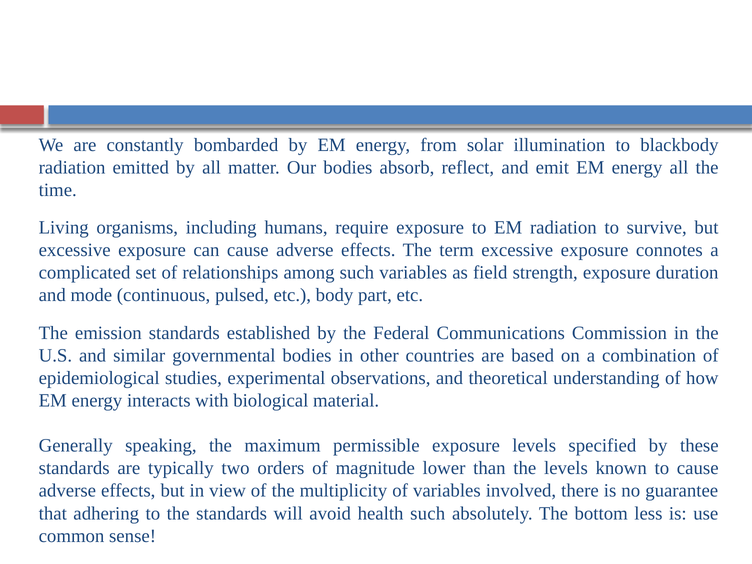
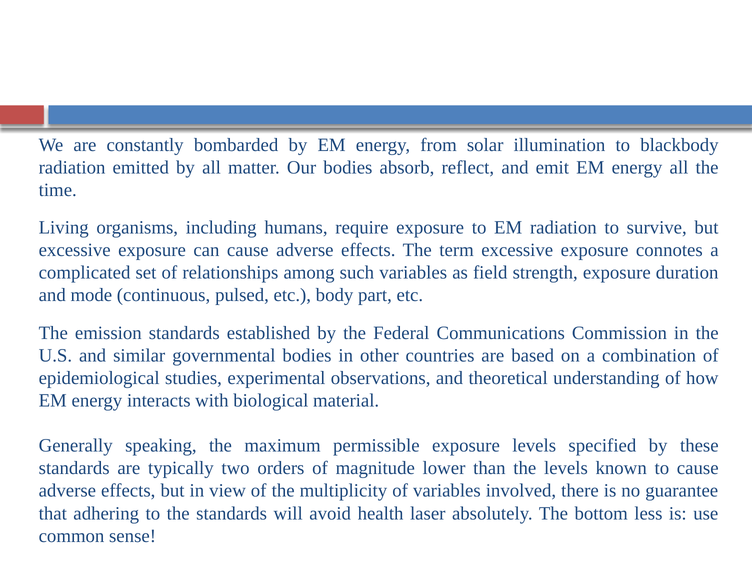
health such: such -> laser
